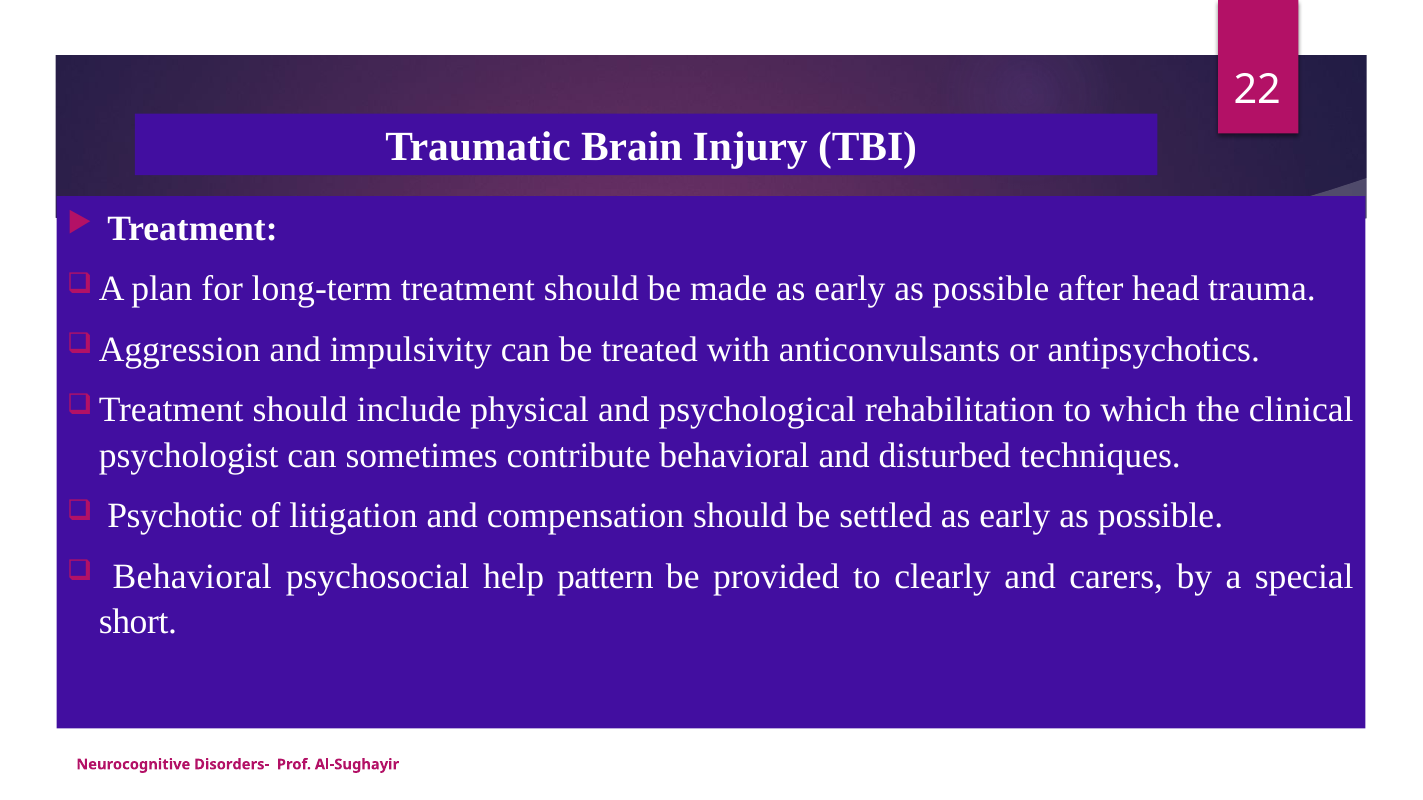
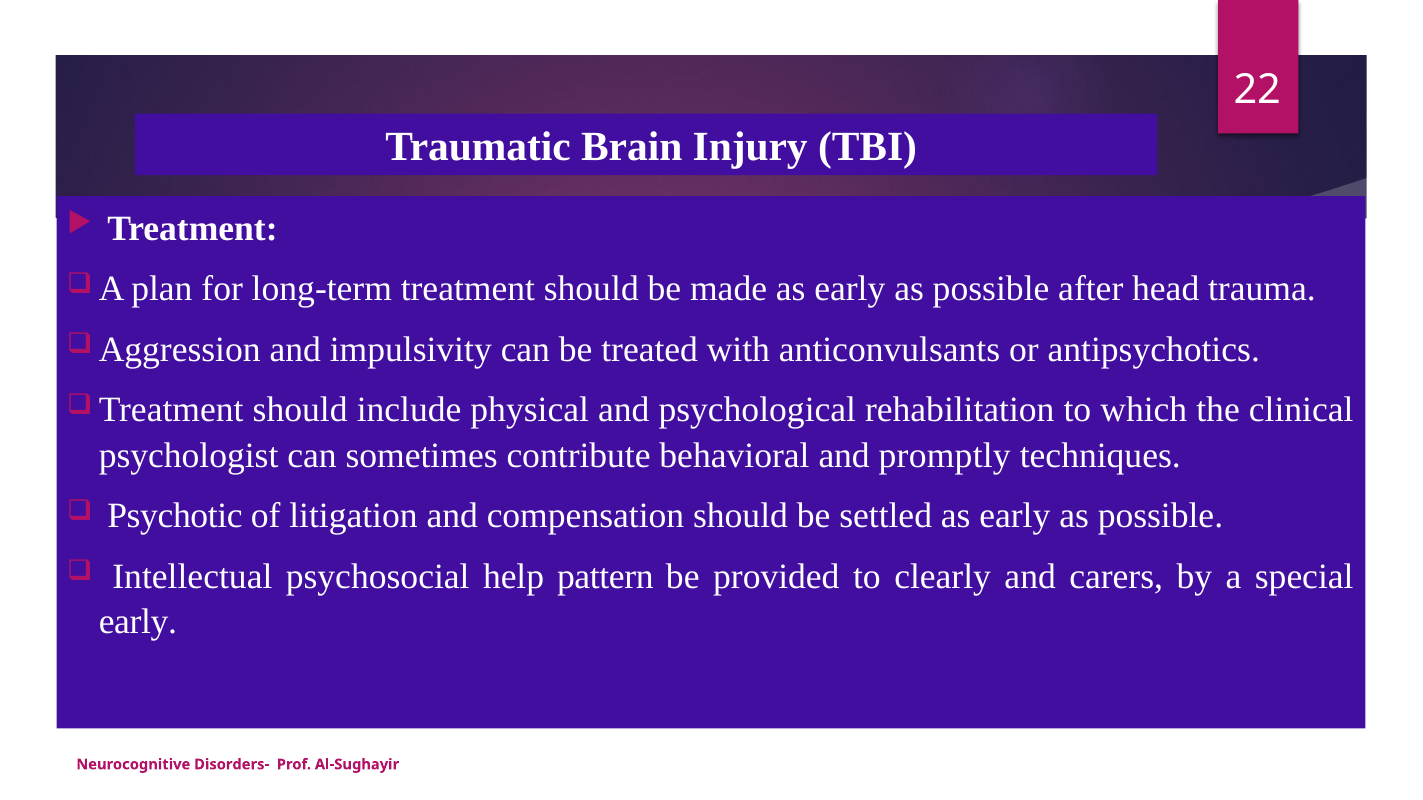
disturbed: disturbed -> promptly
Behavioral at (192, 577): Behavioral -> Intellectual
short at (138, 622): short -> early
